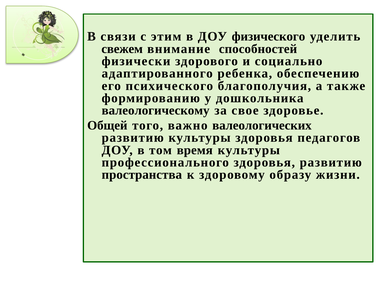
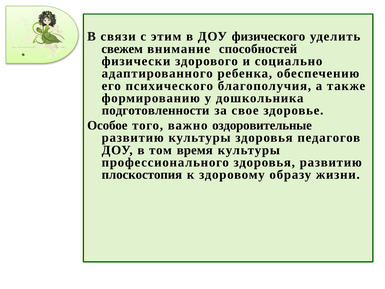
валеологическому: валеологическому -> подготовленности
Общей: Общей -> Особое
валеологических: валеологических -> оздоровительные
пространства: пространства -> плоскостопия
